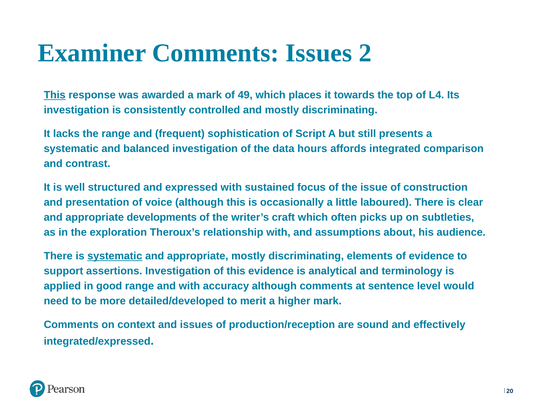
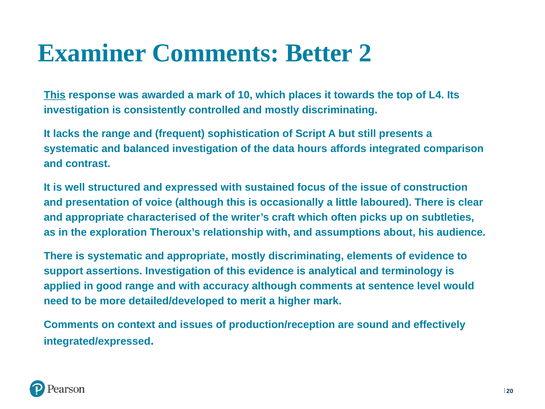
Comments Issues: Issues -> Better
49: 49 -> 10
developments: developments -> characterised
systematic at (115, 256) underline: present -> none
